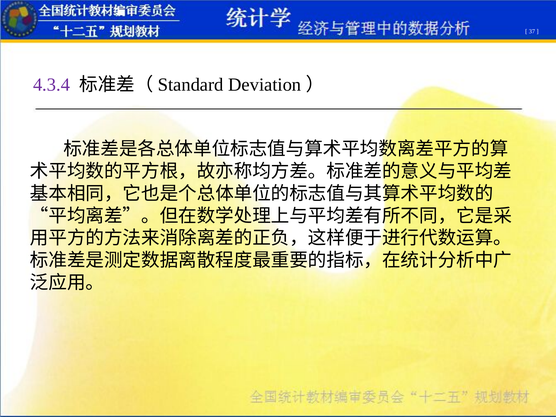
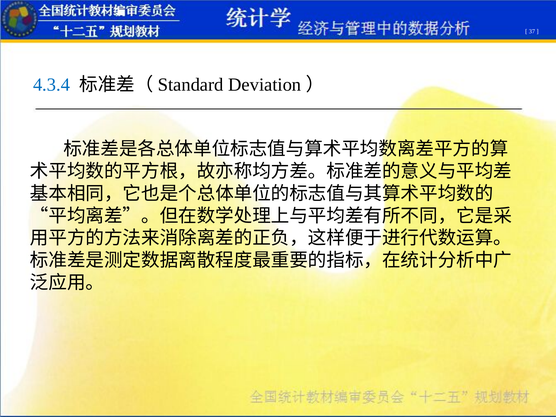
4.3.4 colour: purple -> blue
